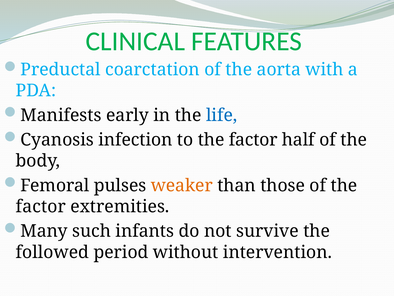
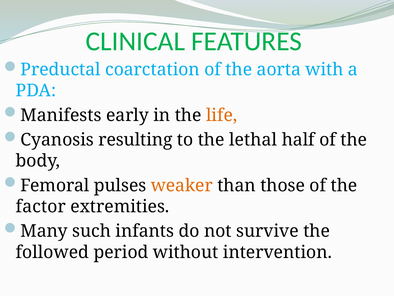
life colour: blue -> orange
infection: infection -> resulting
to the factor: factor -> lethal
